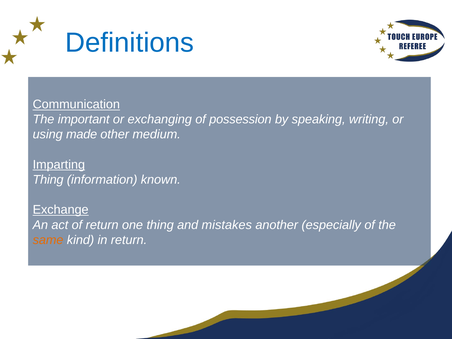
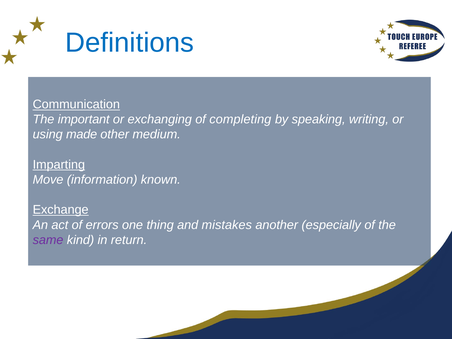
possession: possession -> completing
Thing at (48, 180): Thing -> Move
of return: return -> errors
same colour: orange -> purple
